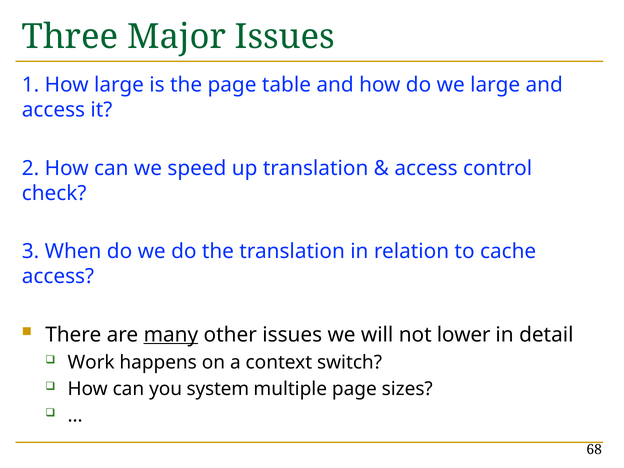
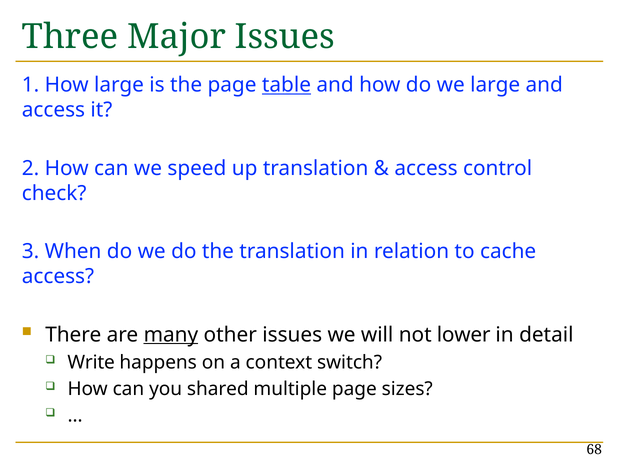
table underline: none -> present
Work: Work -> Write
system: system -> shared
